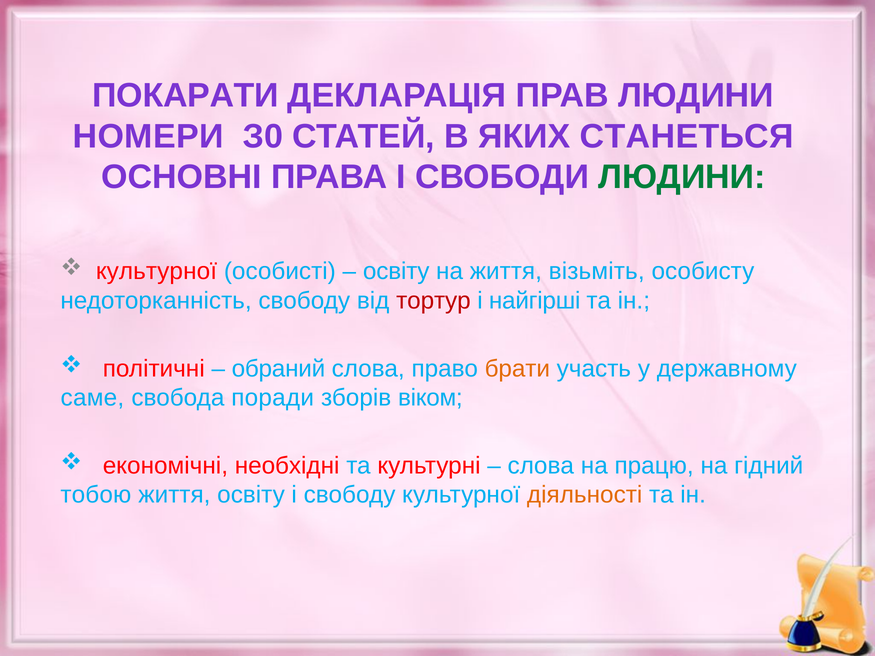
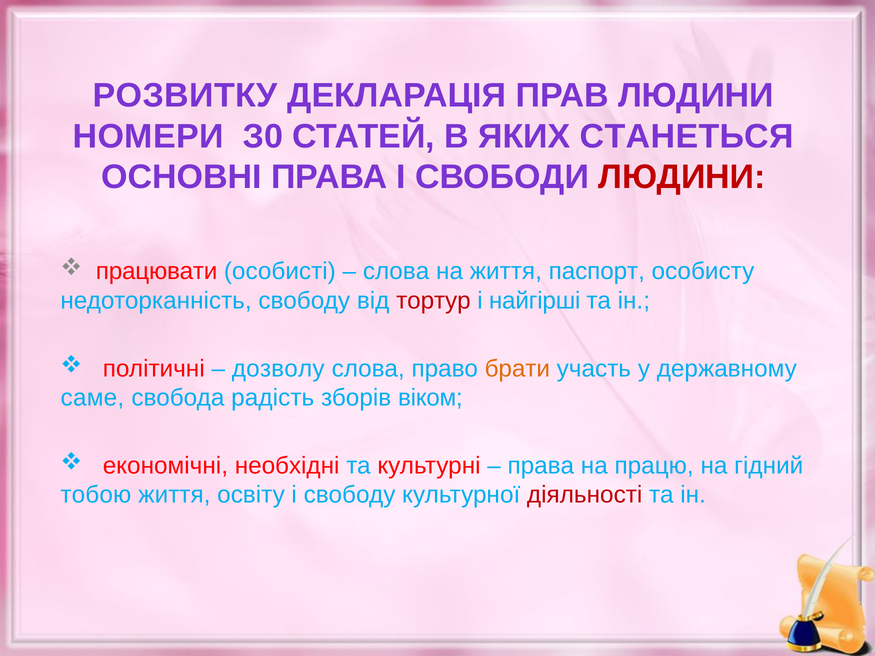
ПОКАРАТИ: ПОКАРАТИ -> РОЗВИТКУ
ЛЮДИНИ at (682, 177) colour: green -> red
культурної at (156, 271): культурної -> працювати
освіту at (396, 271): освіту -> слова
візьміть: візьміть -> паспорт
обраний: обраний -> дозволу
поради: поради -> радість
слова at (541, 466): слова -> права
діяльності colour: orange -> red
